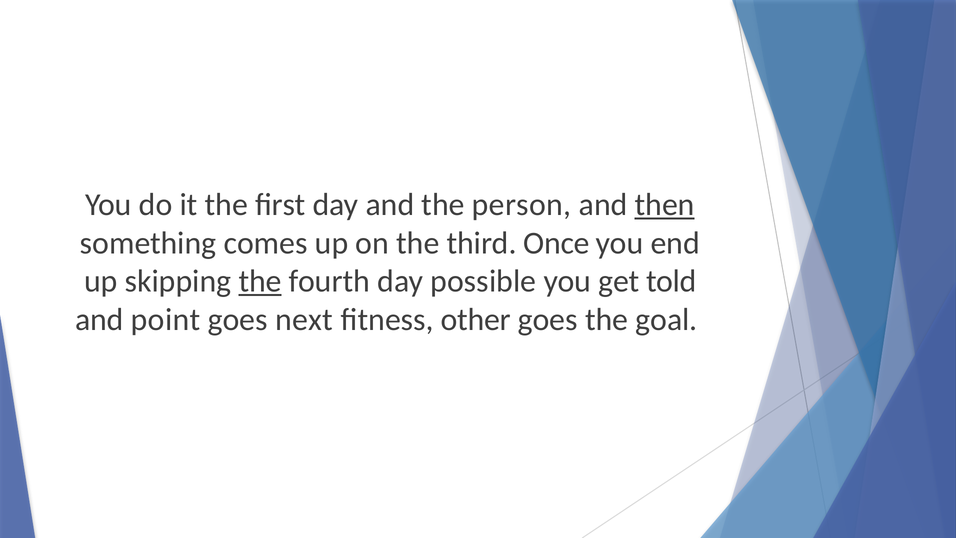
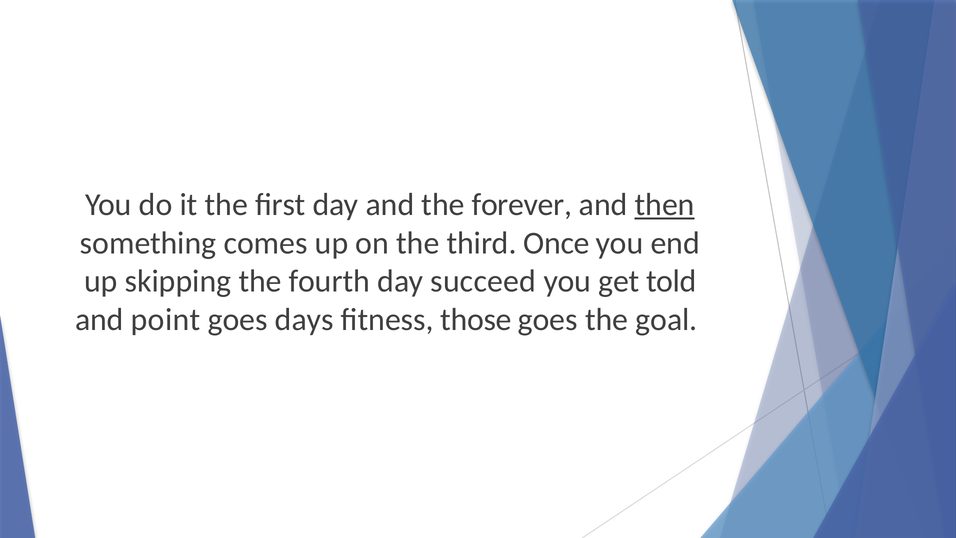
person: person -> forever
the at (260, 281) underline: present -> none
possible: possible -> succeed
next: next -> days
other: other -> those
